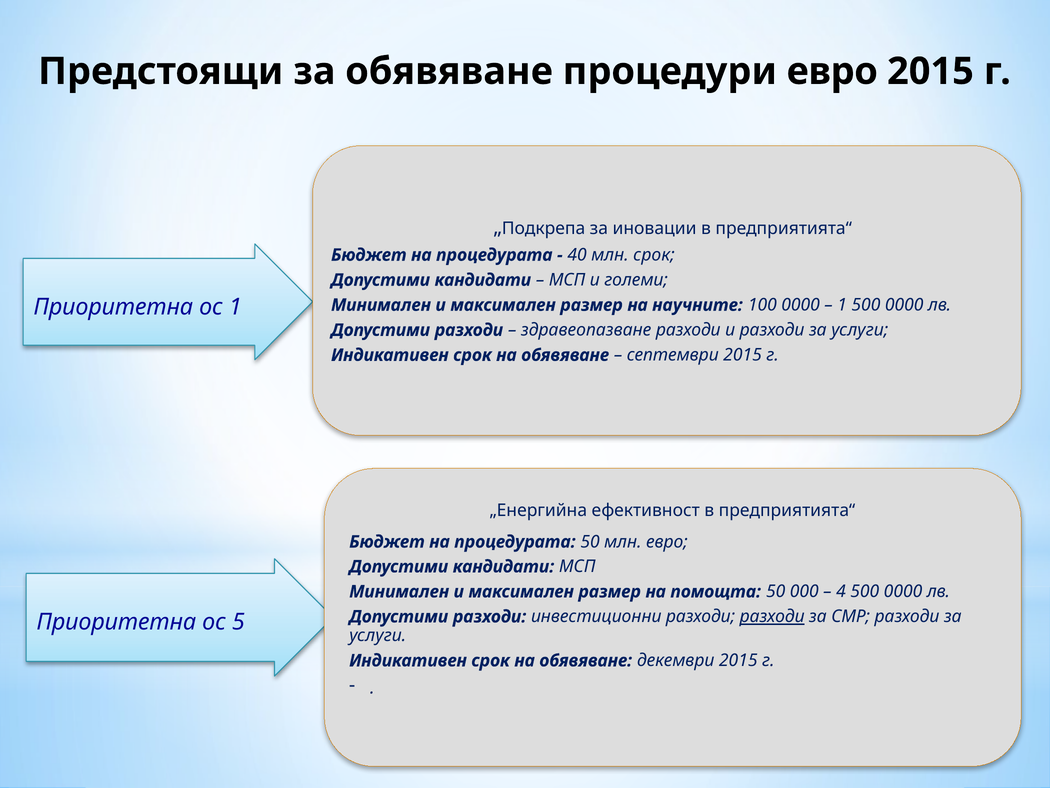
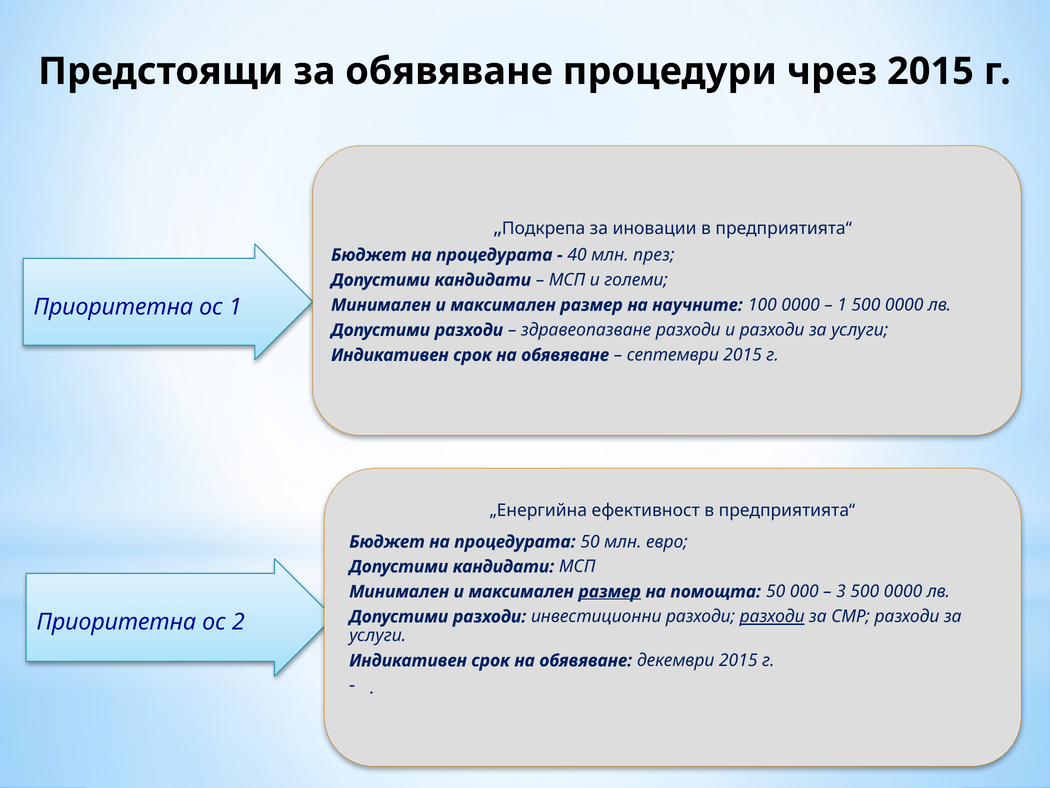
процедури евро: евро -> чрез
млн срок: срок -> през
размер at (610, 591) underline: none -> present
4: 4 -> 3
5: 5 -> 2
